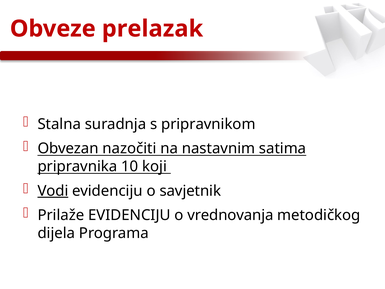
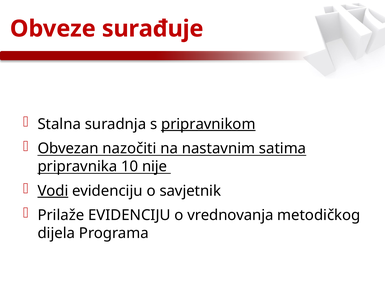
prelazak: prelazak -> surađuje
pripravnikom underline: none -> present
koji: koji -> nije
